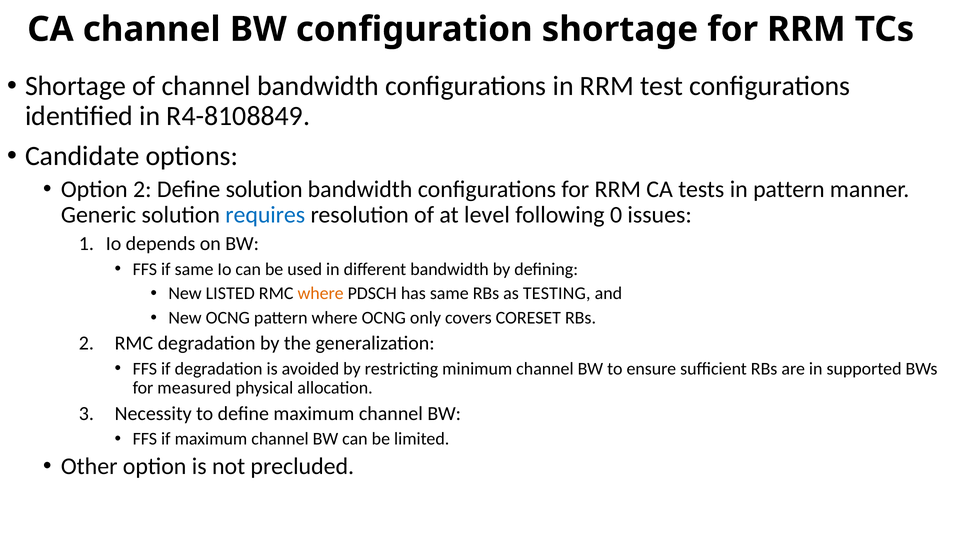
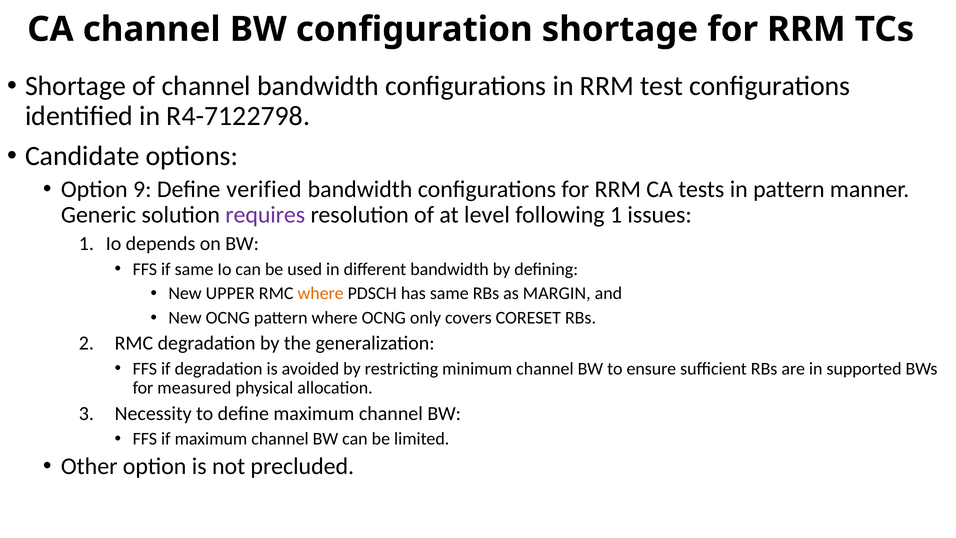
R4-8108849: R4-8108849 -> R4-7122798
Option 2: 2 -> 9
Define solution: solution -> verified
requires colour: blue -> purple
following 0: 0 -> 1
LISTED: LISTED -> UPPER
TESTING: TESTING -> MARGIN
